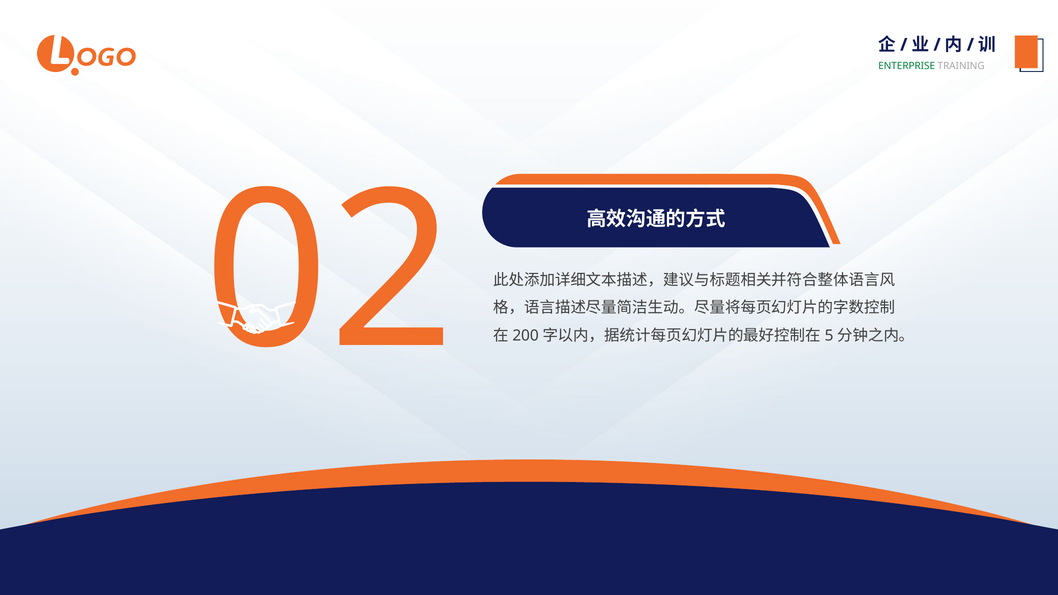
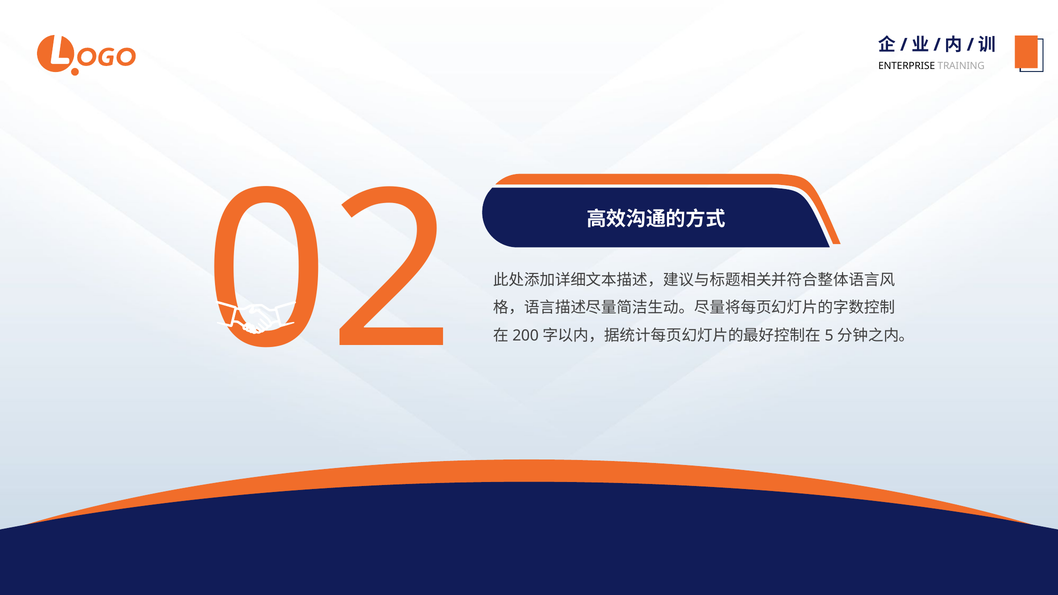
ENTERPRISE colour: green -> black
